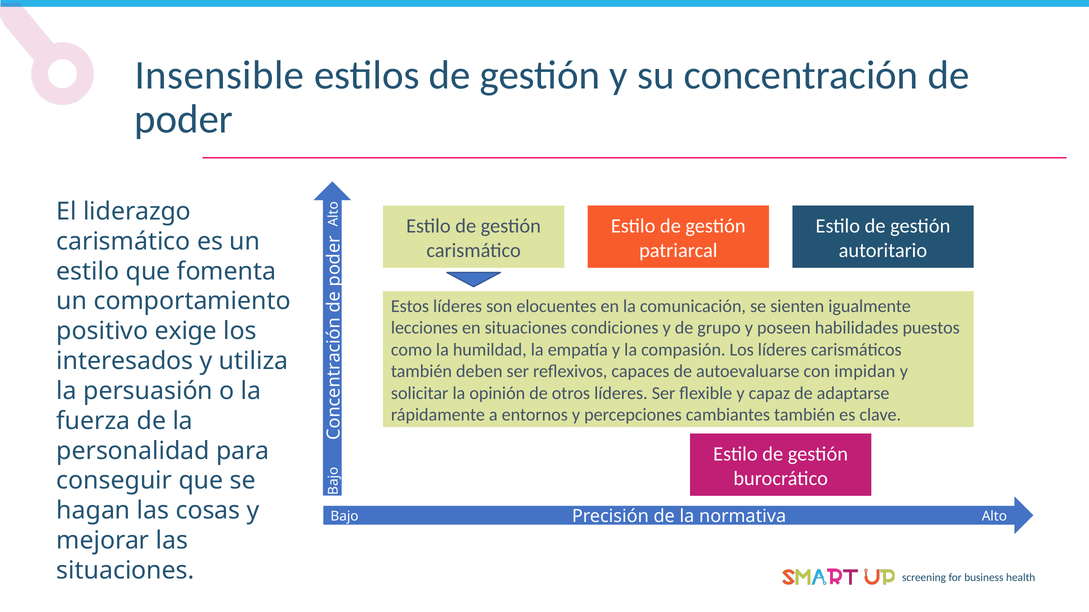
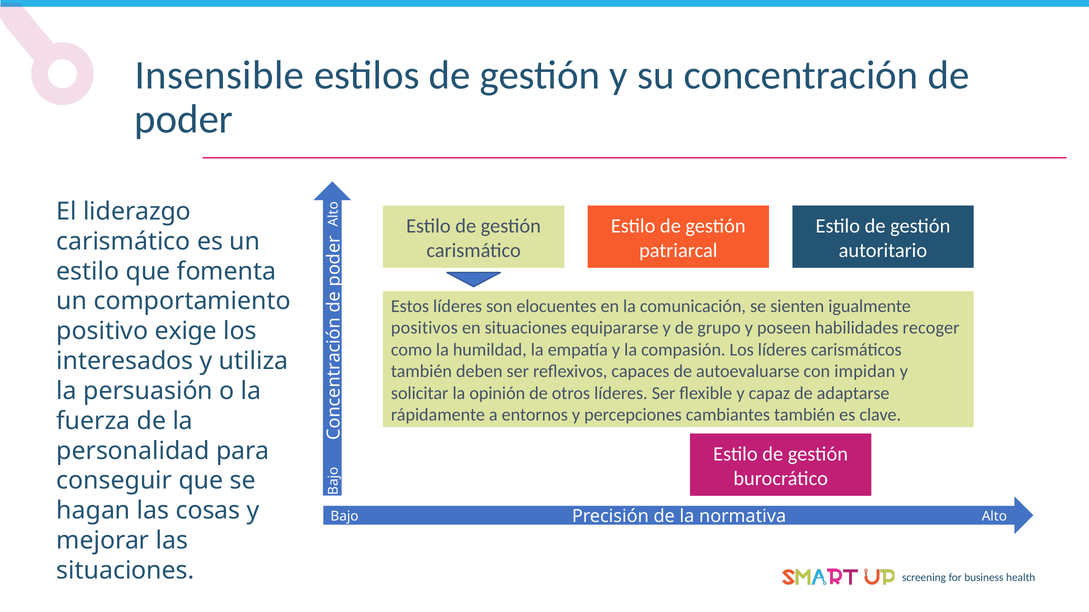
lecciones: lecciones -> positivos
condiciones: condiciones -> equipararse
puestos: puestos -> recoger
